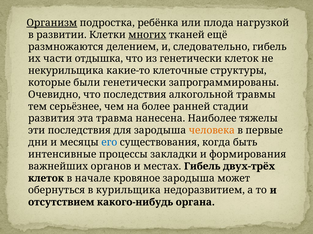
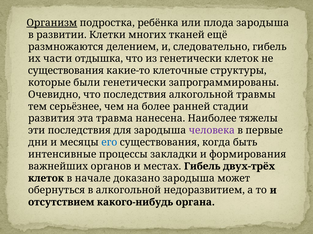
плода нагрузкой: нагрузкой -> зародыша
многих underline: present -> none
некурильщика at (66, 71): некурильщика -> существования
человека colour: orange -> purple
кровяное: кровяное -> доказано
в курильщика: курильщика -> алкогольной
